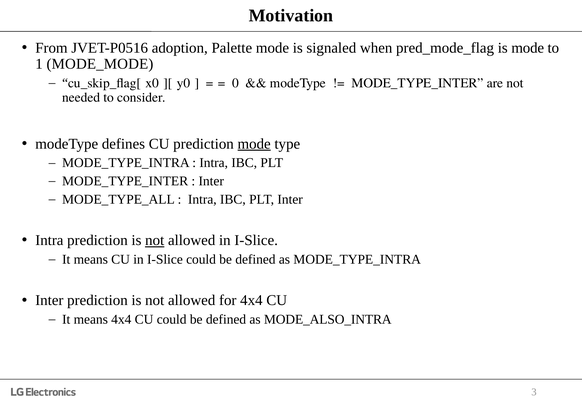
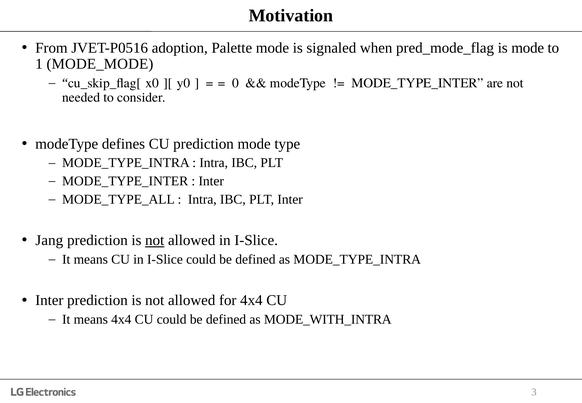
mode at (254, 144) underline: present -> none
Intra at (49, 240): Intra -> Jang
MODE_ALSO_INTRA: MODE_ALSO_INTRA -> MODE_WITH_INTRA
